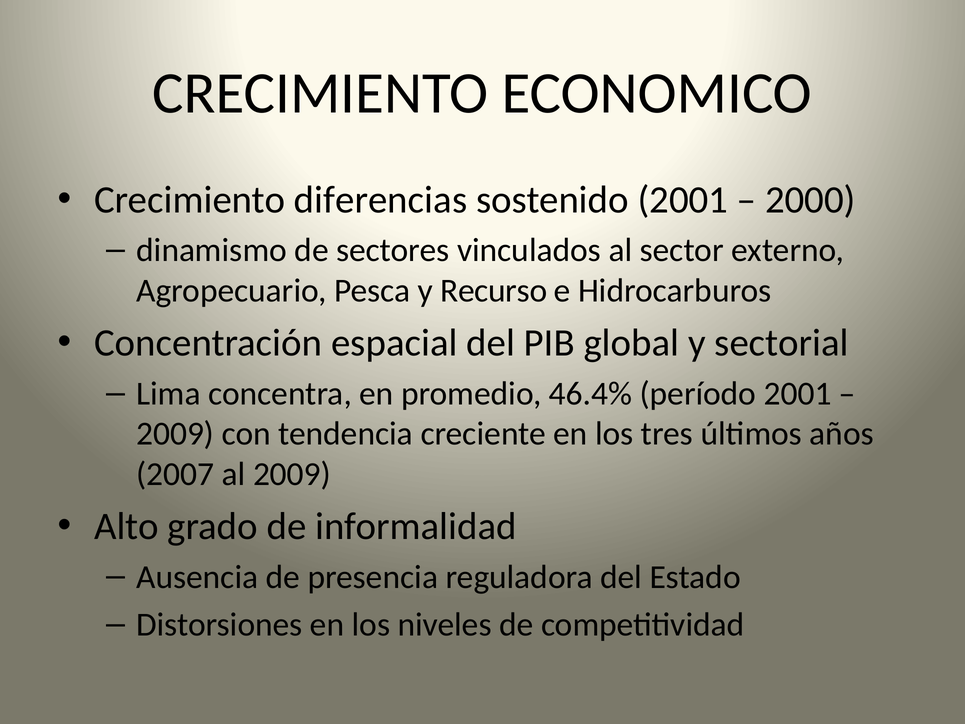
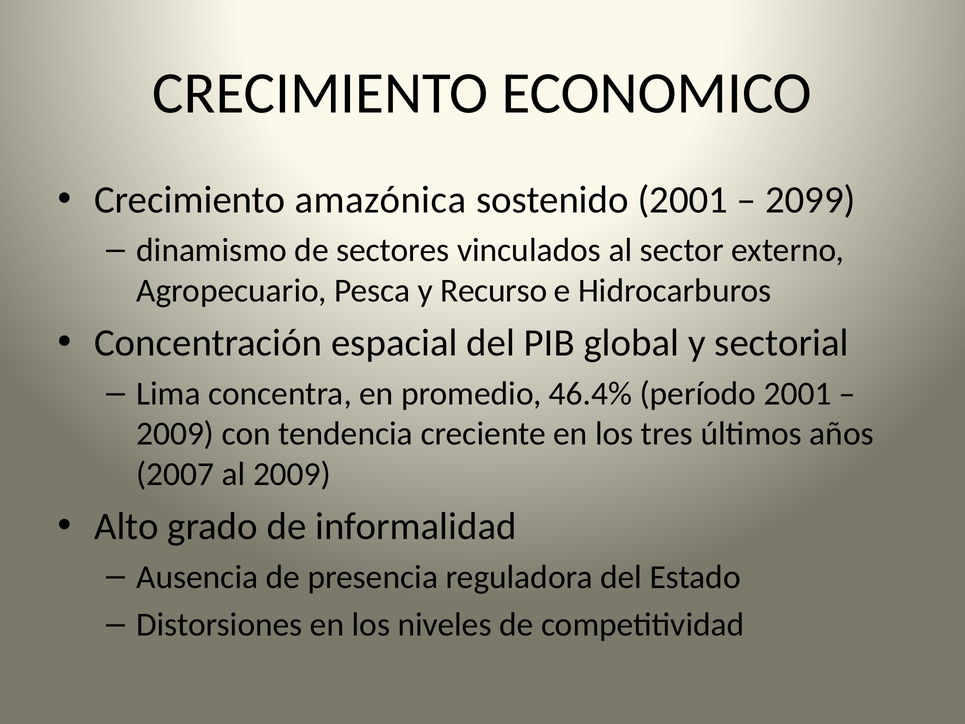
diferencias: diferencias -> amazónica
2000: 2000 -> 2099
